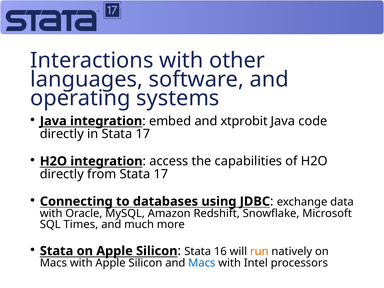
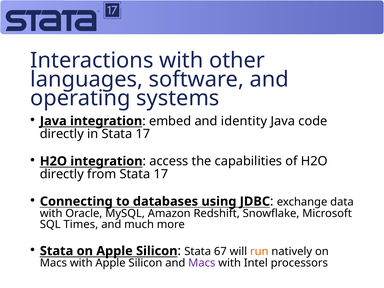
xtprobit: xtprobit -> identity
16: 16 -> 67
Macs at (202, 263) colour: blue -> purple
